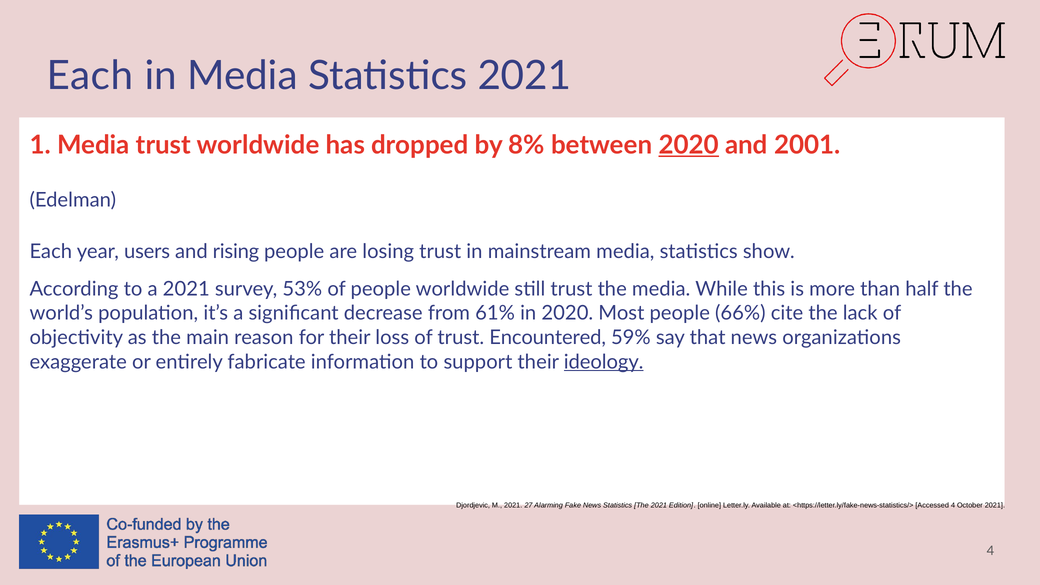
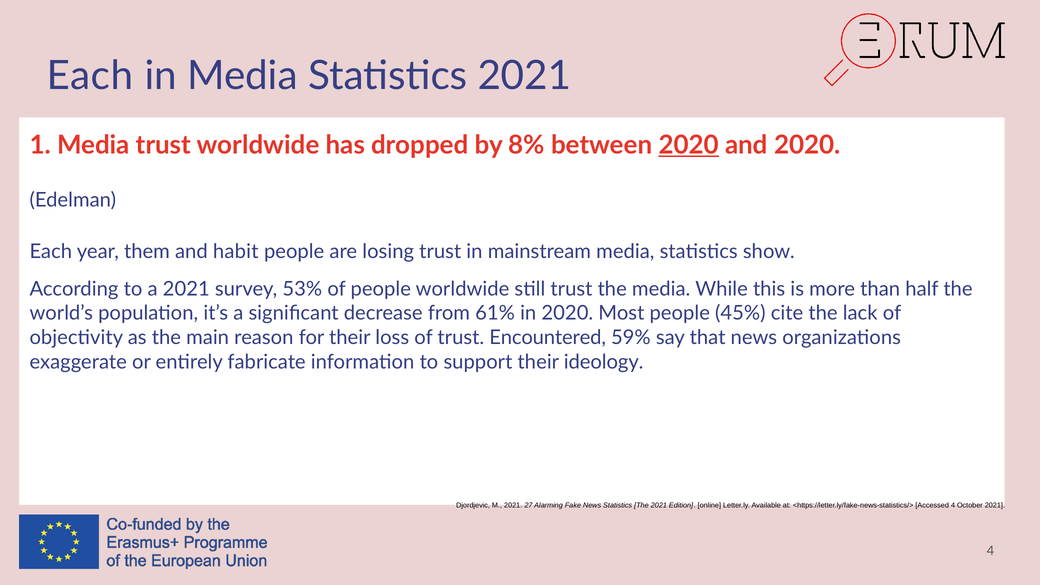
and 2001: 2001 -> 2020
users: users -> them
rising: rising -> habit
66%: 66% -> 45%
ideology underline: present -> none
